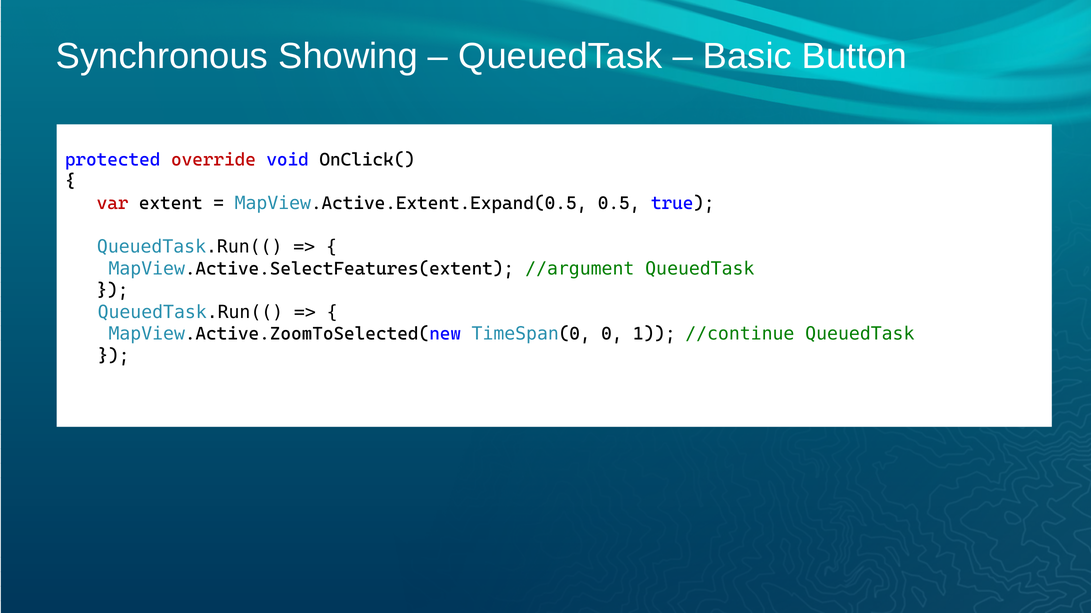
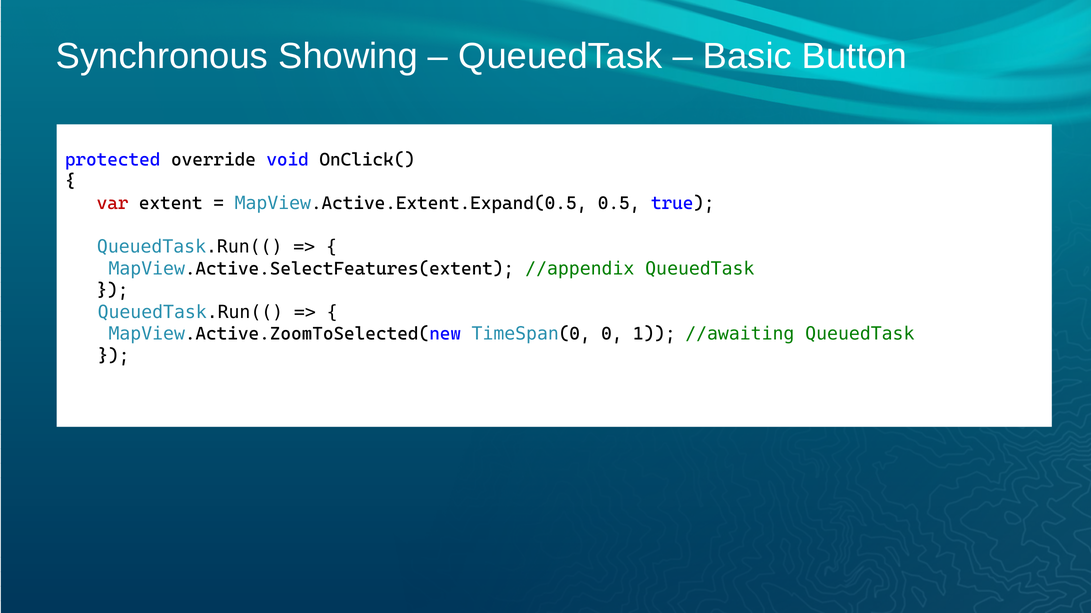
override colour: red -> black
//argument: //argument -> //appendix
//continue: //continue -> //awaiting
